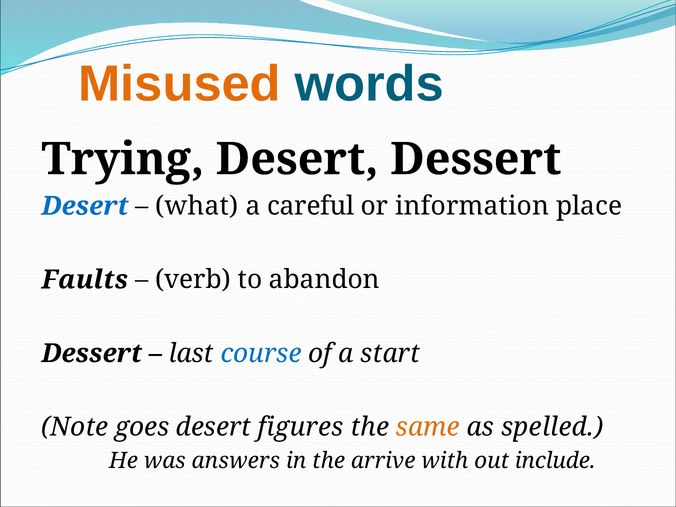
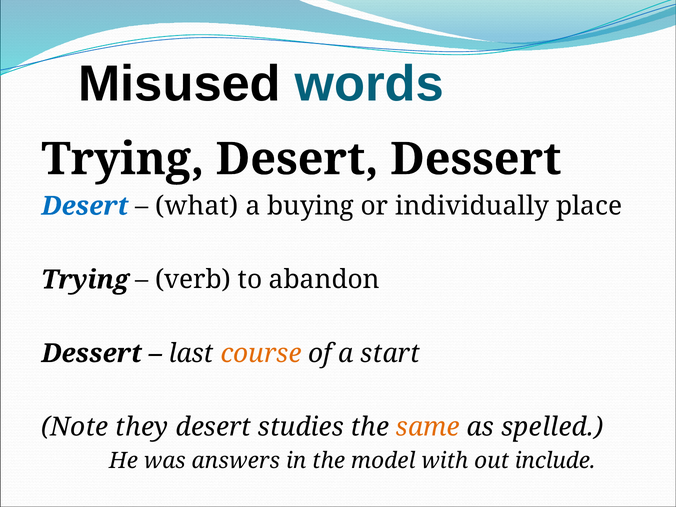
Misused colour: orange -> black
careful: careful -> buying
information: information -> individually
Faults at (85, 280): Faults -> Trying
course colour: blue -> orange
goes: goes -> they
figures: figures -> studies
arrive: arrive -> model
